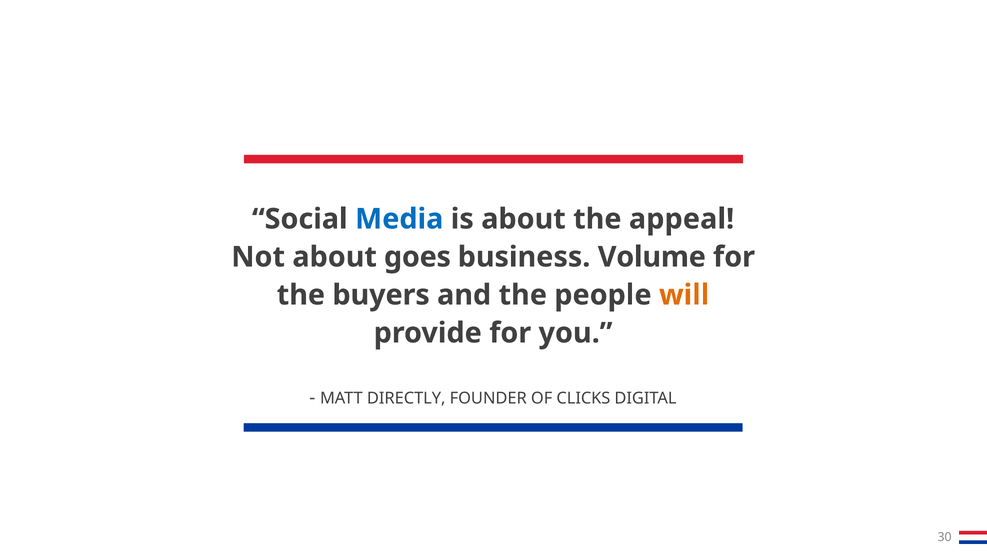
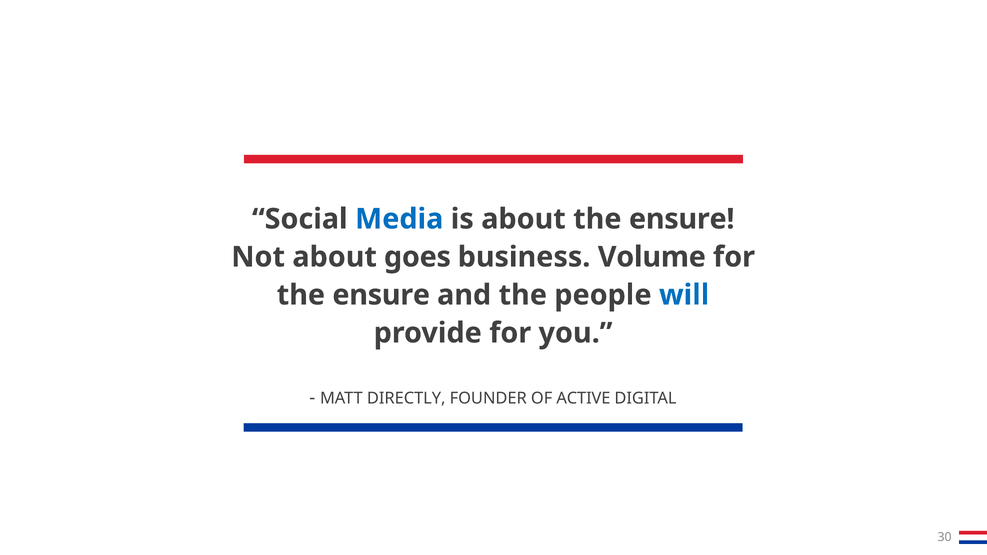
about the appeal: appeal -> ensure
buyers at (381, 295): buyers -> ensure
will colour: orange -> blue
CLICKS: CLICKS -> ACTIVE
